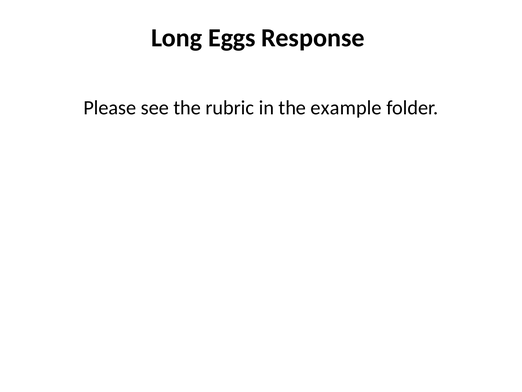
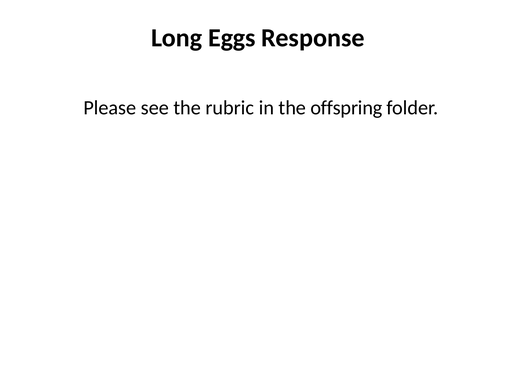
example: example -> offspring
